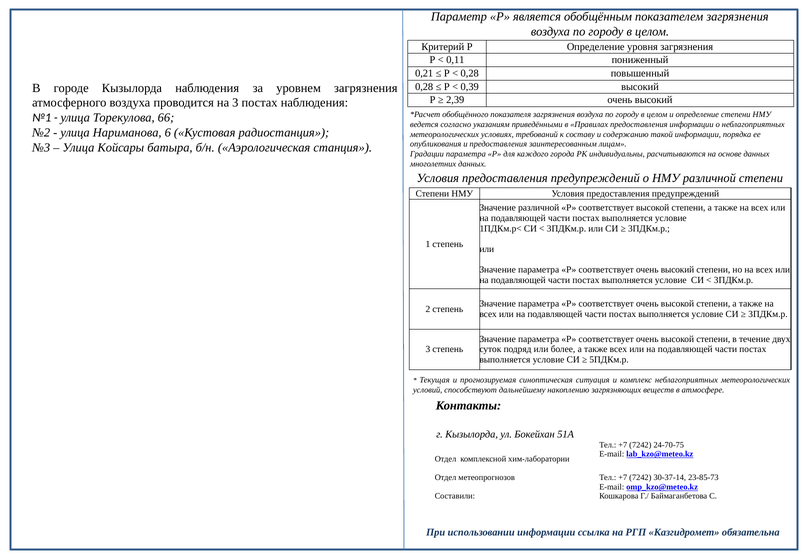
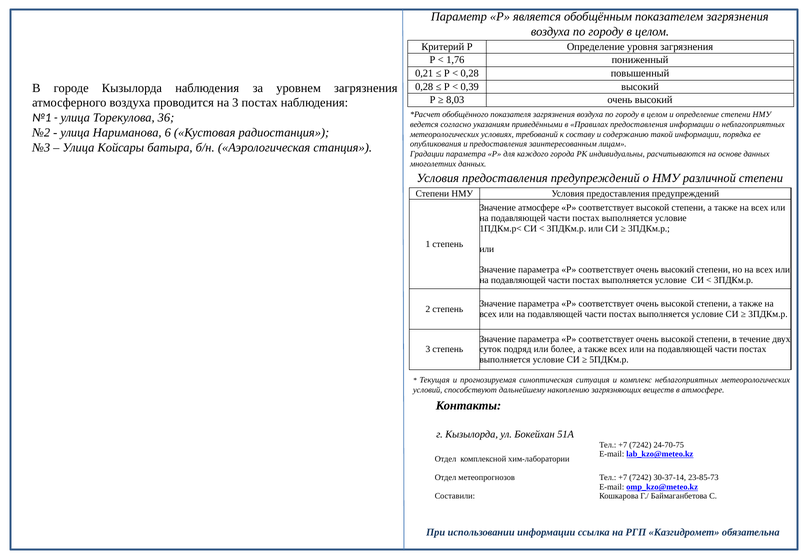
0,11: 0,11 -> 1,76
2,39: 2,39 -> 8,03
66: 66 -> 36
Значение различной: различной -> атмосфере
